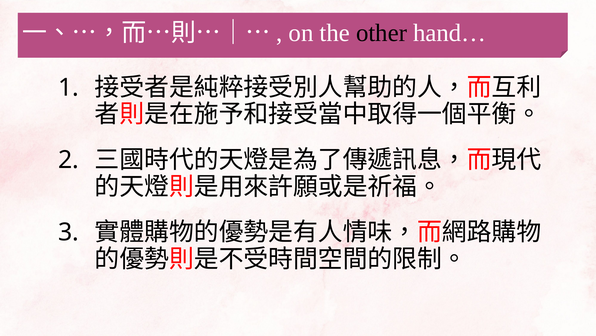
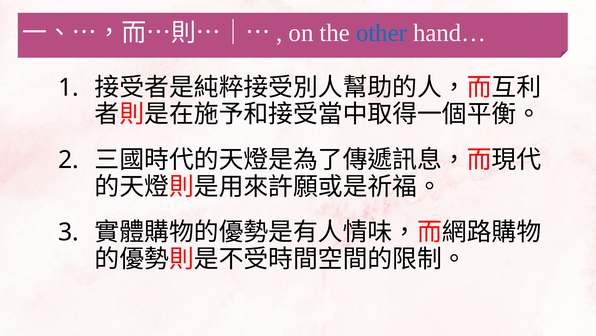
other colour: black -> blue
